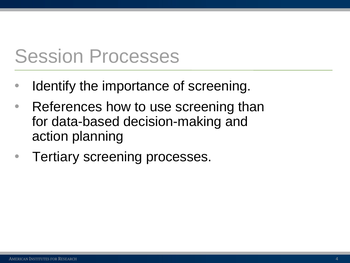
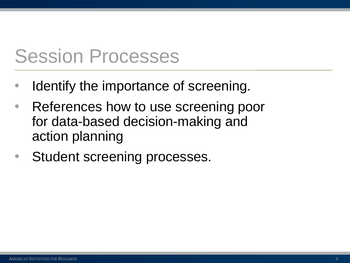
than: than -> poor
Tertiary: Tertiary -> Student
